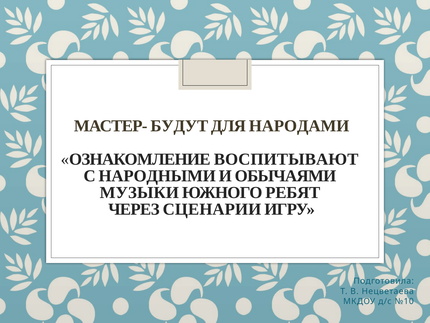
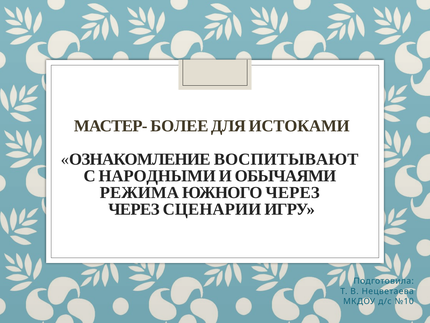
БУДУТ: БУДУТ -> БОЛЕЕ
НАРОДАМИ: НАРОДАМИ -> ИСТОКАМИ
МУЗЫКИ: МУЗЫКИ -> РЕЖИМА
ЮЖНОГО РЕБЯТ: РЕБЯТ -> ЧЕРЕЗ
